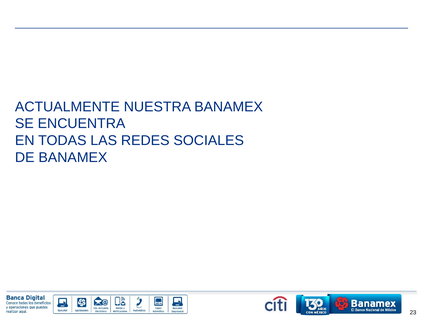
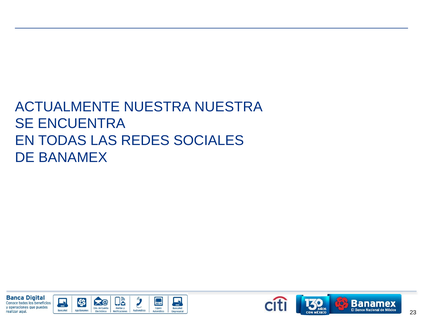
NUESTRA BANAMEX: BANAMEX -> NUESTRA
